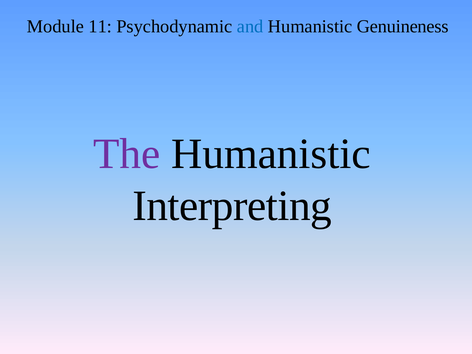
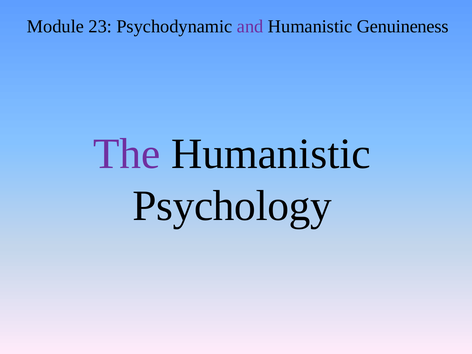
11: 11 -> 23
and colour: blue -> purple
Interpreting: Interpreting -> Psychology
